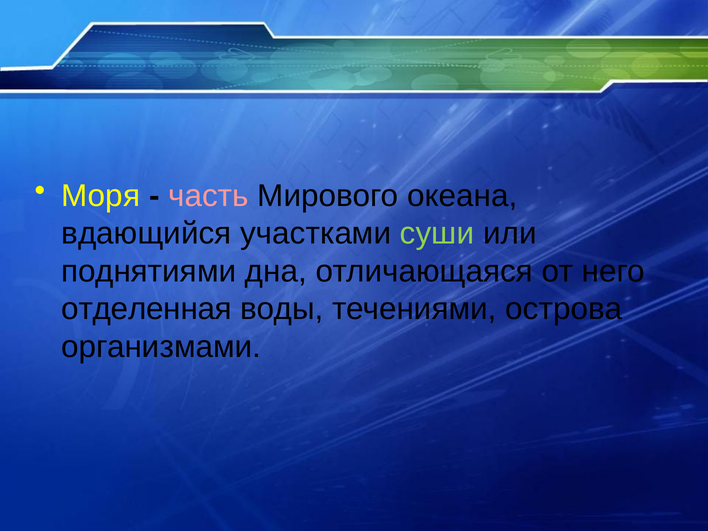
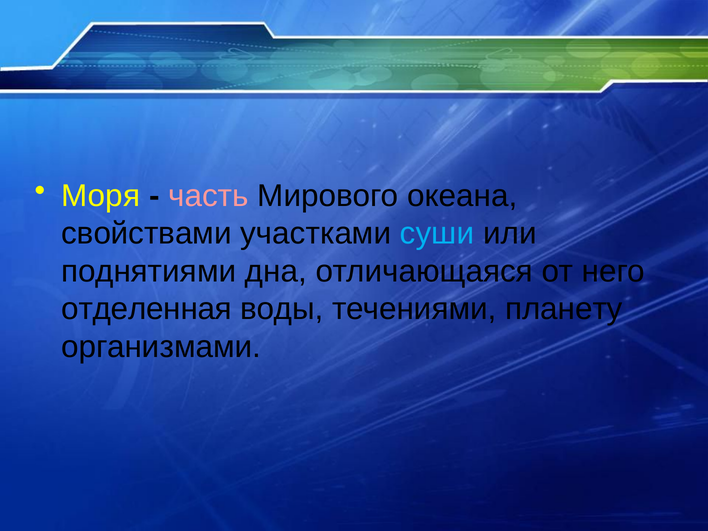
вдающийся: вдающийся -> свойствами
суши colour: light green -> light blue
острова: острова -> планету
